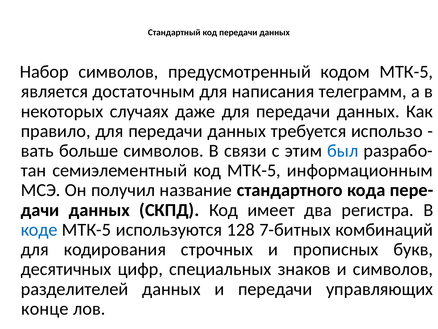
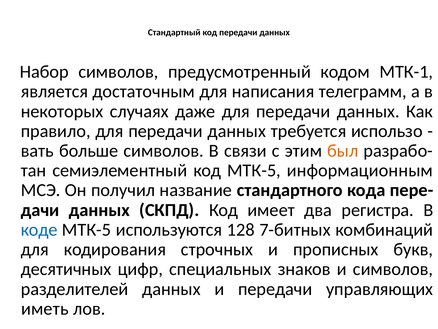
кодом МТК-5: МТК-5 -> МТК-1
был colour: blue -> orange
конце: конце -> иметь
